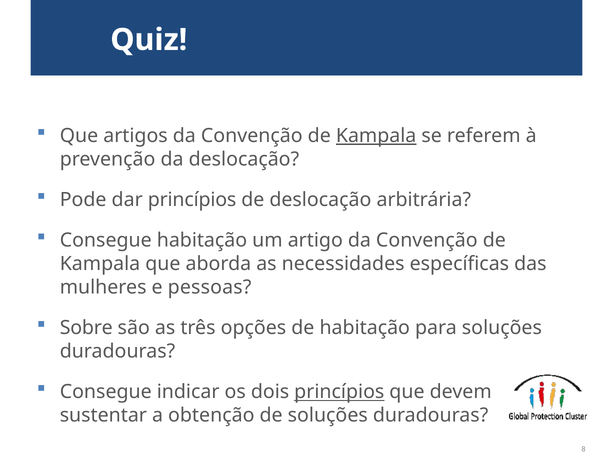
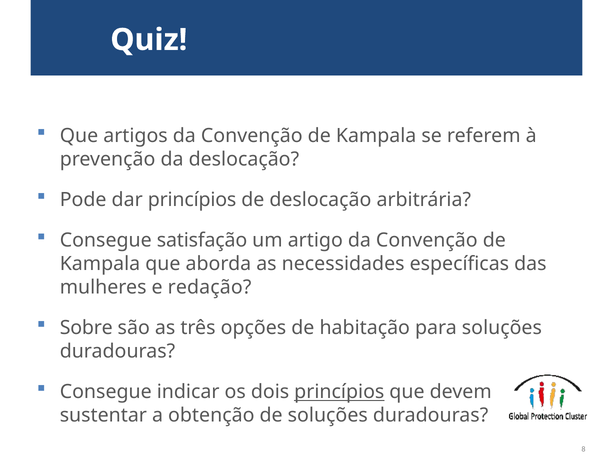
Kampala at (376, 136) underline: present -> none
Consegue habitação: habitação -> satisfação
pessoas: pessoas -> redação
